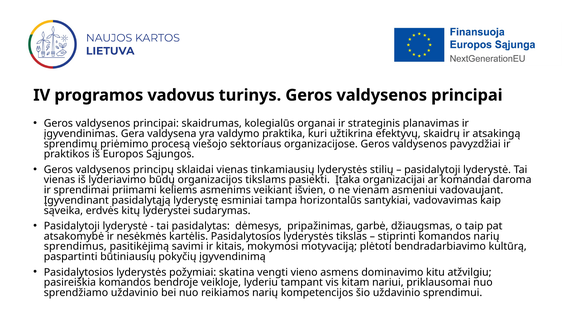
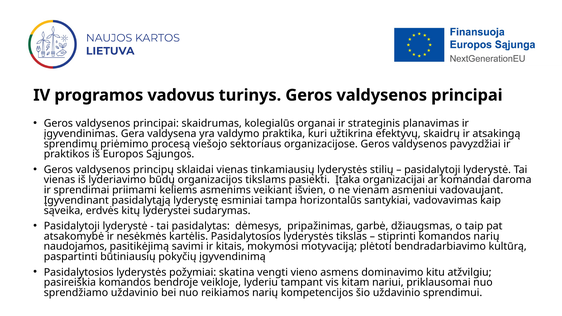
sprendimus: sprendimus -> naudojamos
